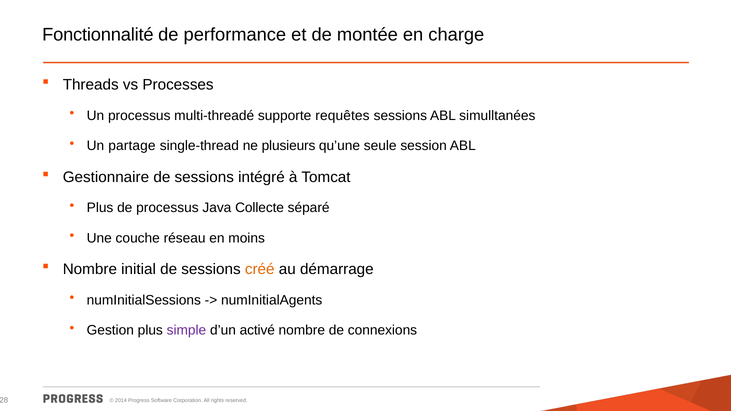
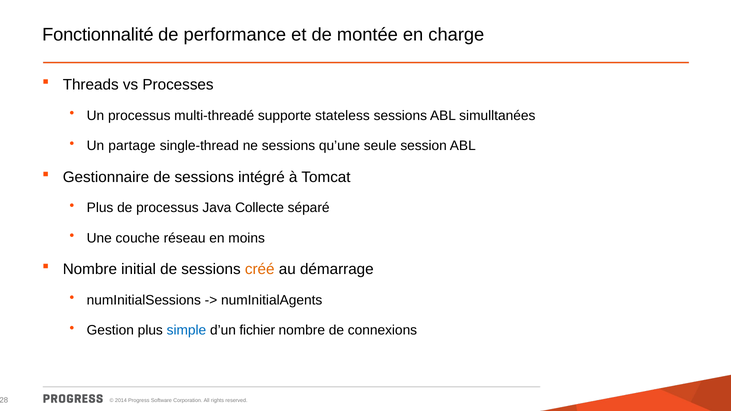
requêtes: requêtes -> stateless
ne plusieurs: plusieurs -> sessions
simple colour: purple -> blue
activé: activé -> fichier
